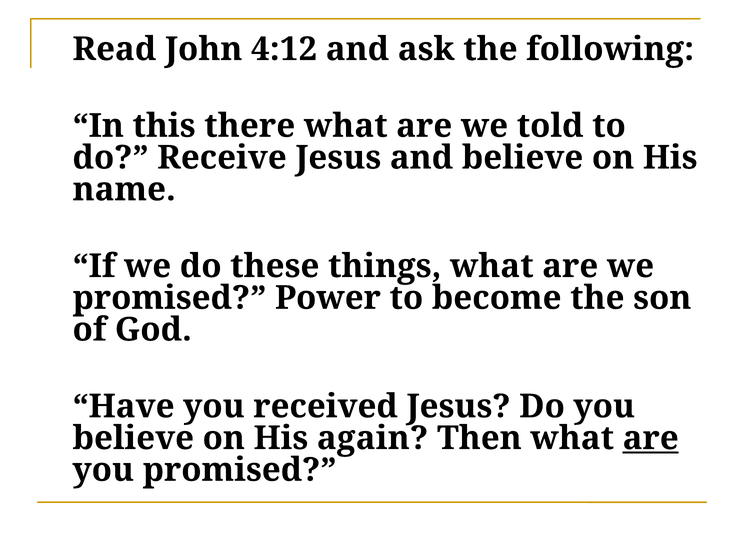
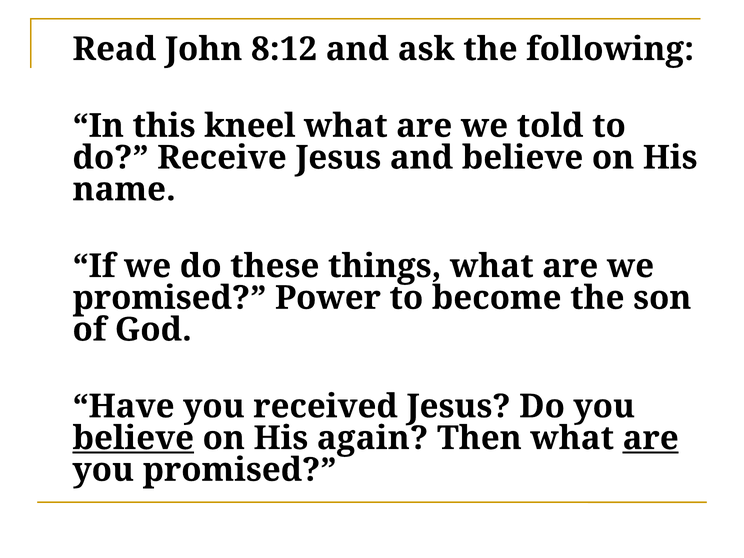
4:12: 4:12 -> 8:12
there: there -> kneel
believe at (133, 438) underline: none -> present
